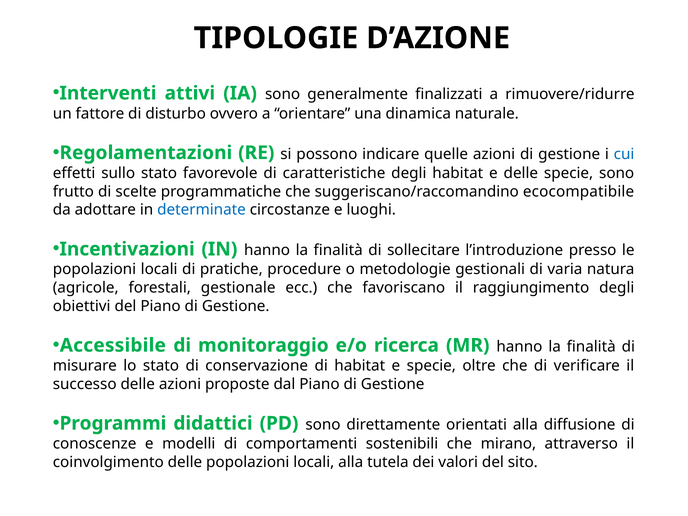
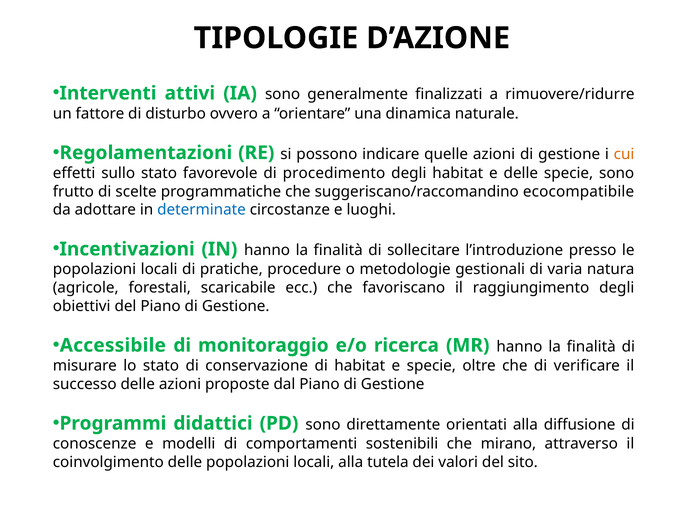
cui colour: blue -> orange
caratteristiche: caratteristiche -> procedimento
gestionale: gestionale -> scaricabile
